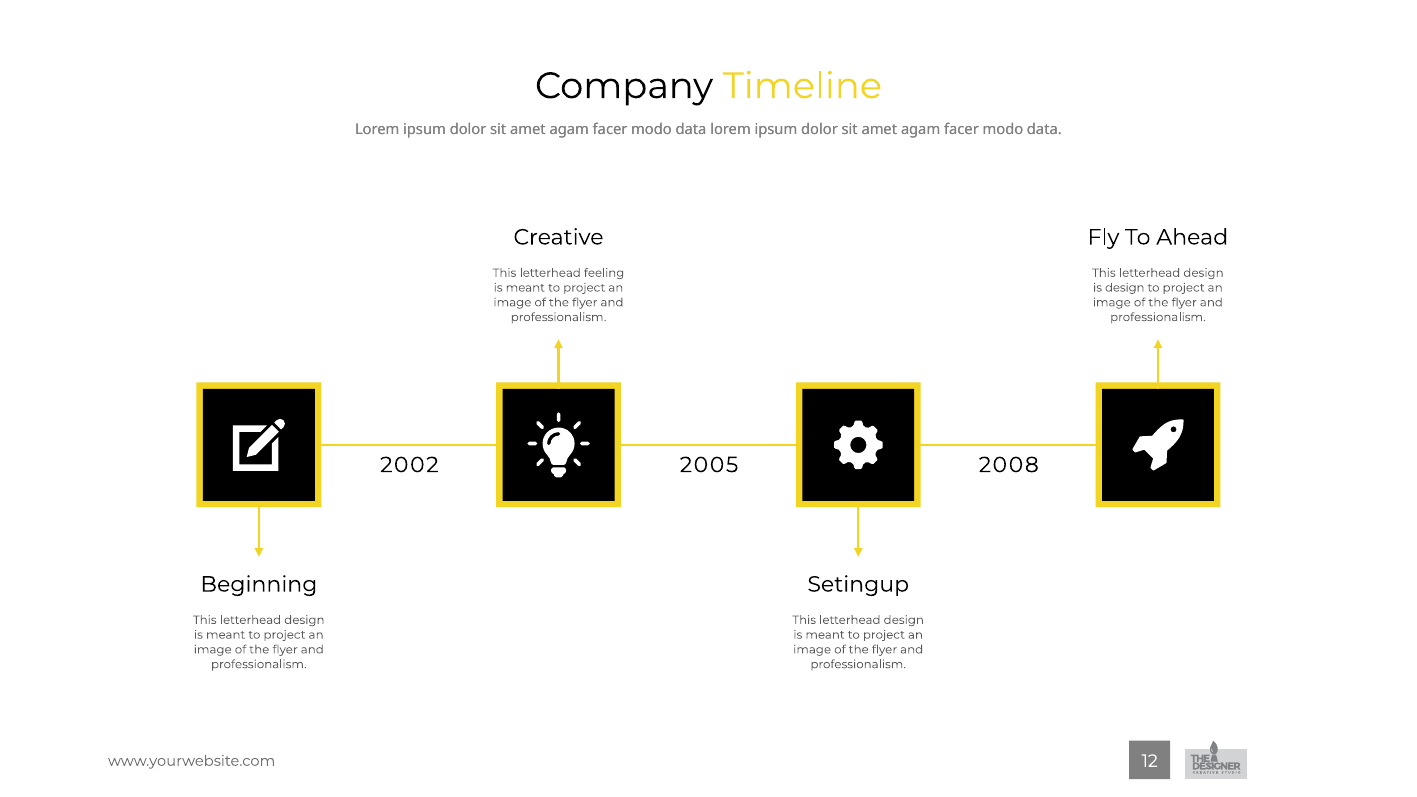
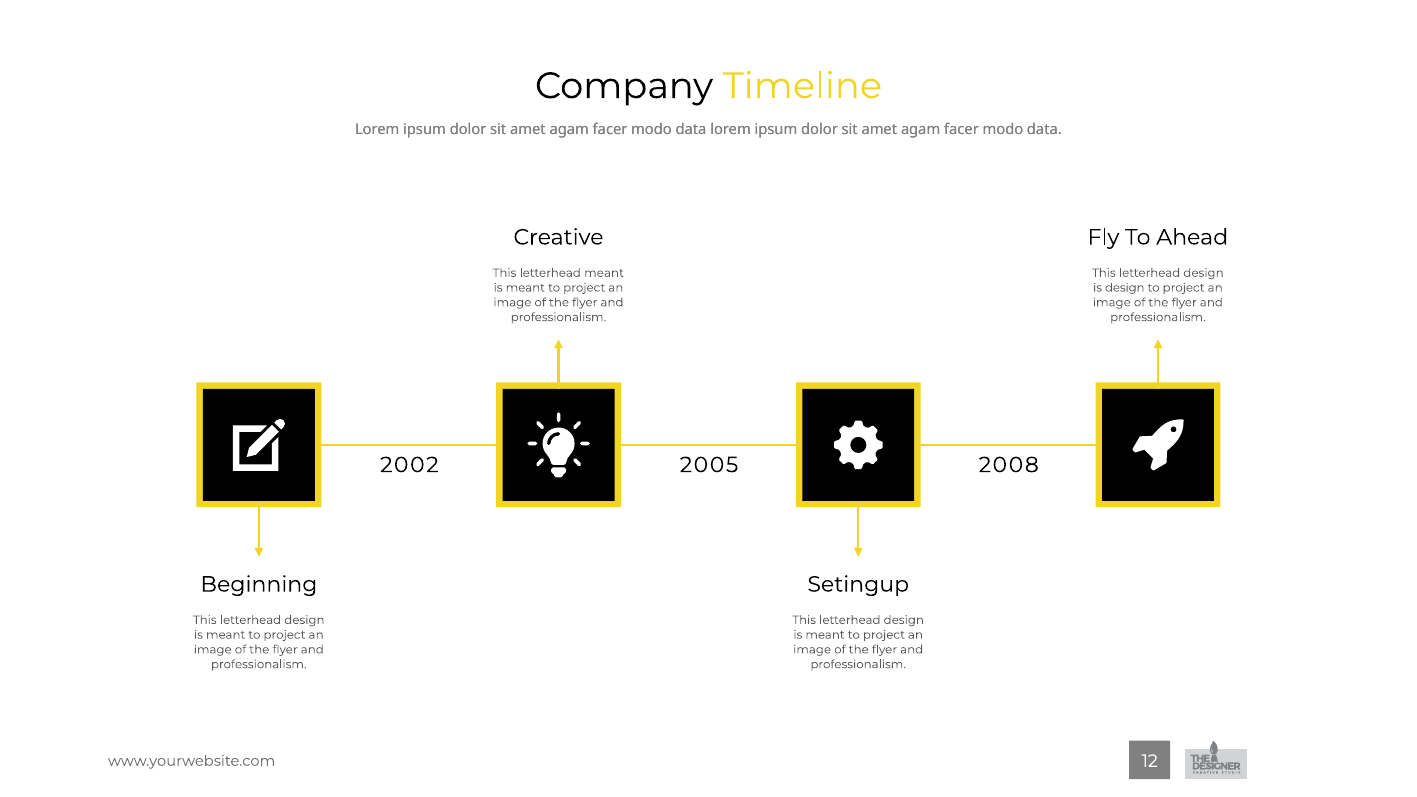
letterhead feeling: feeling -> meant
